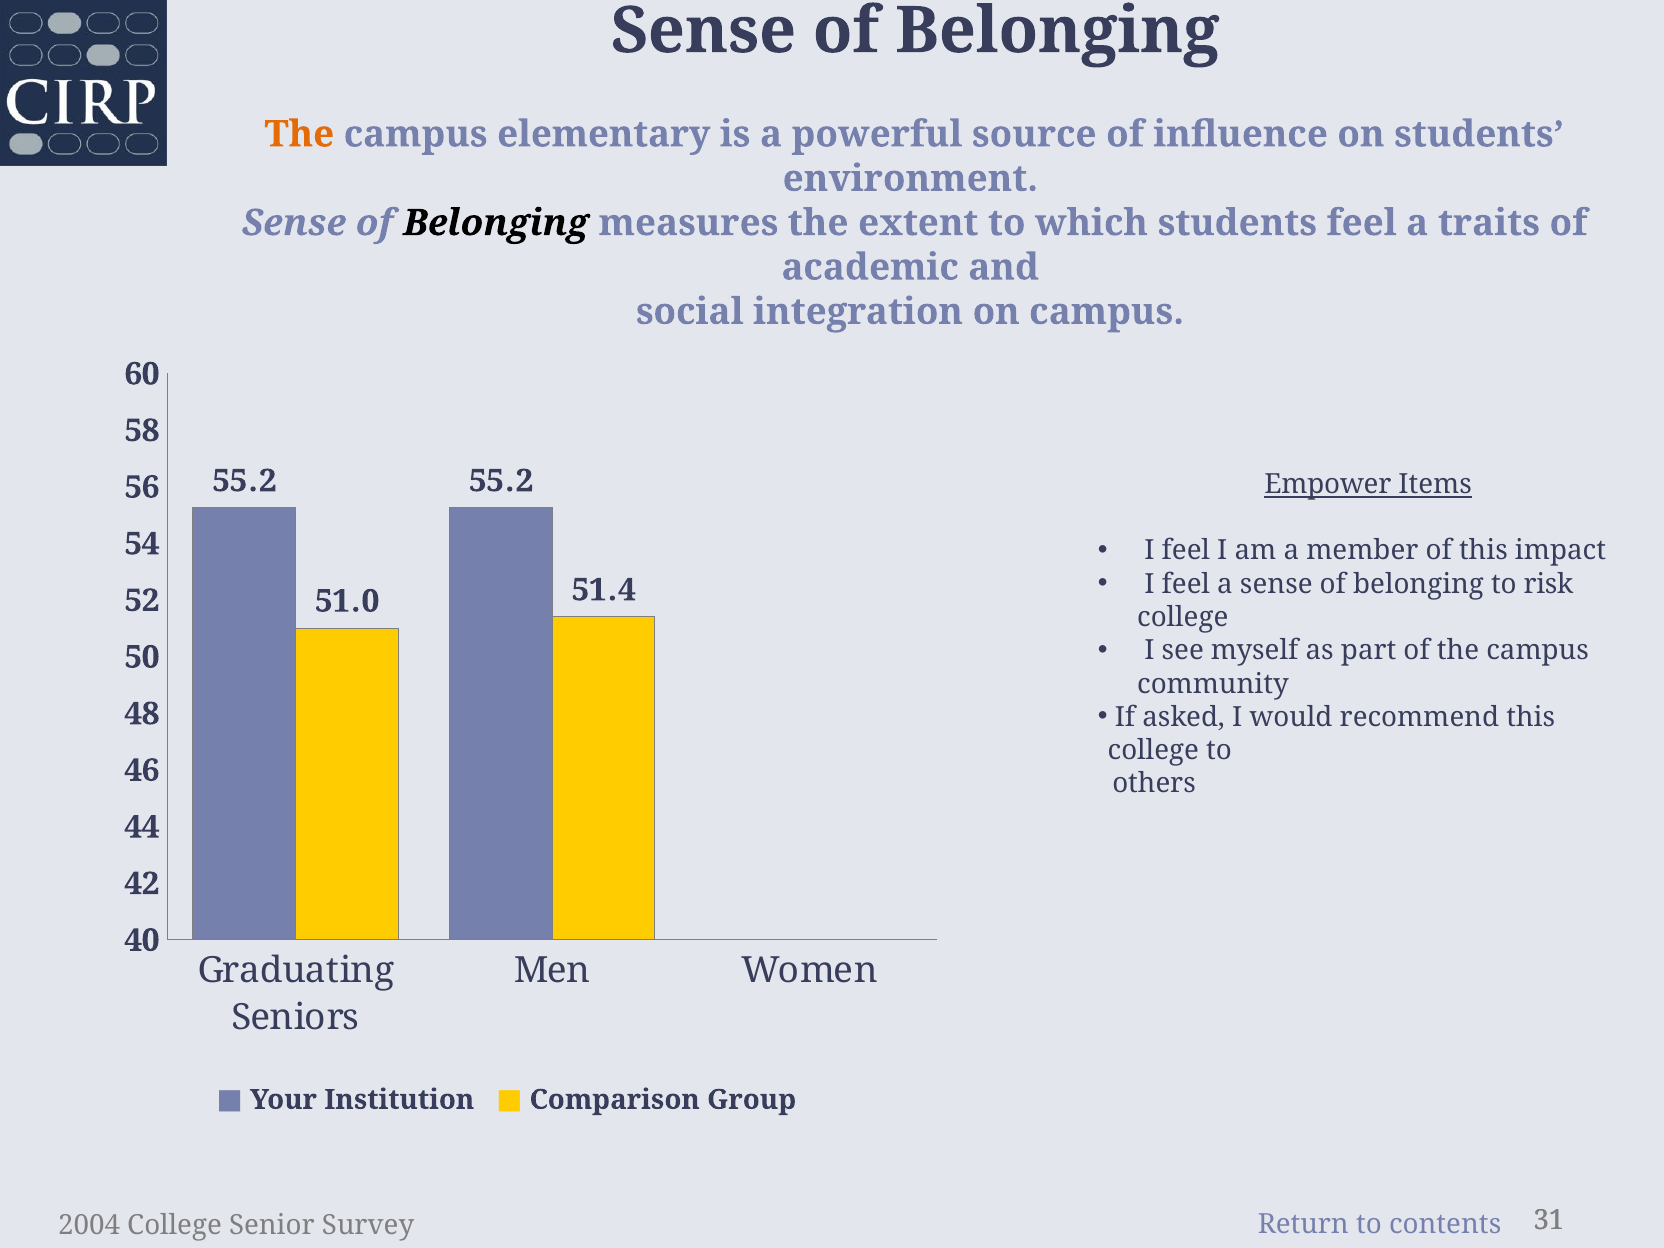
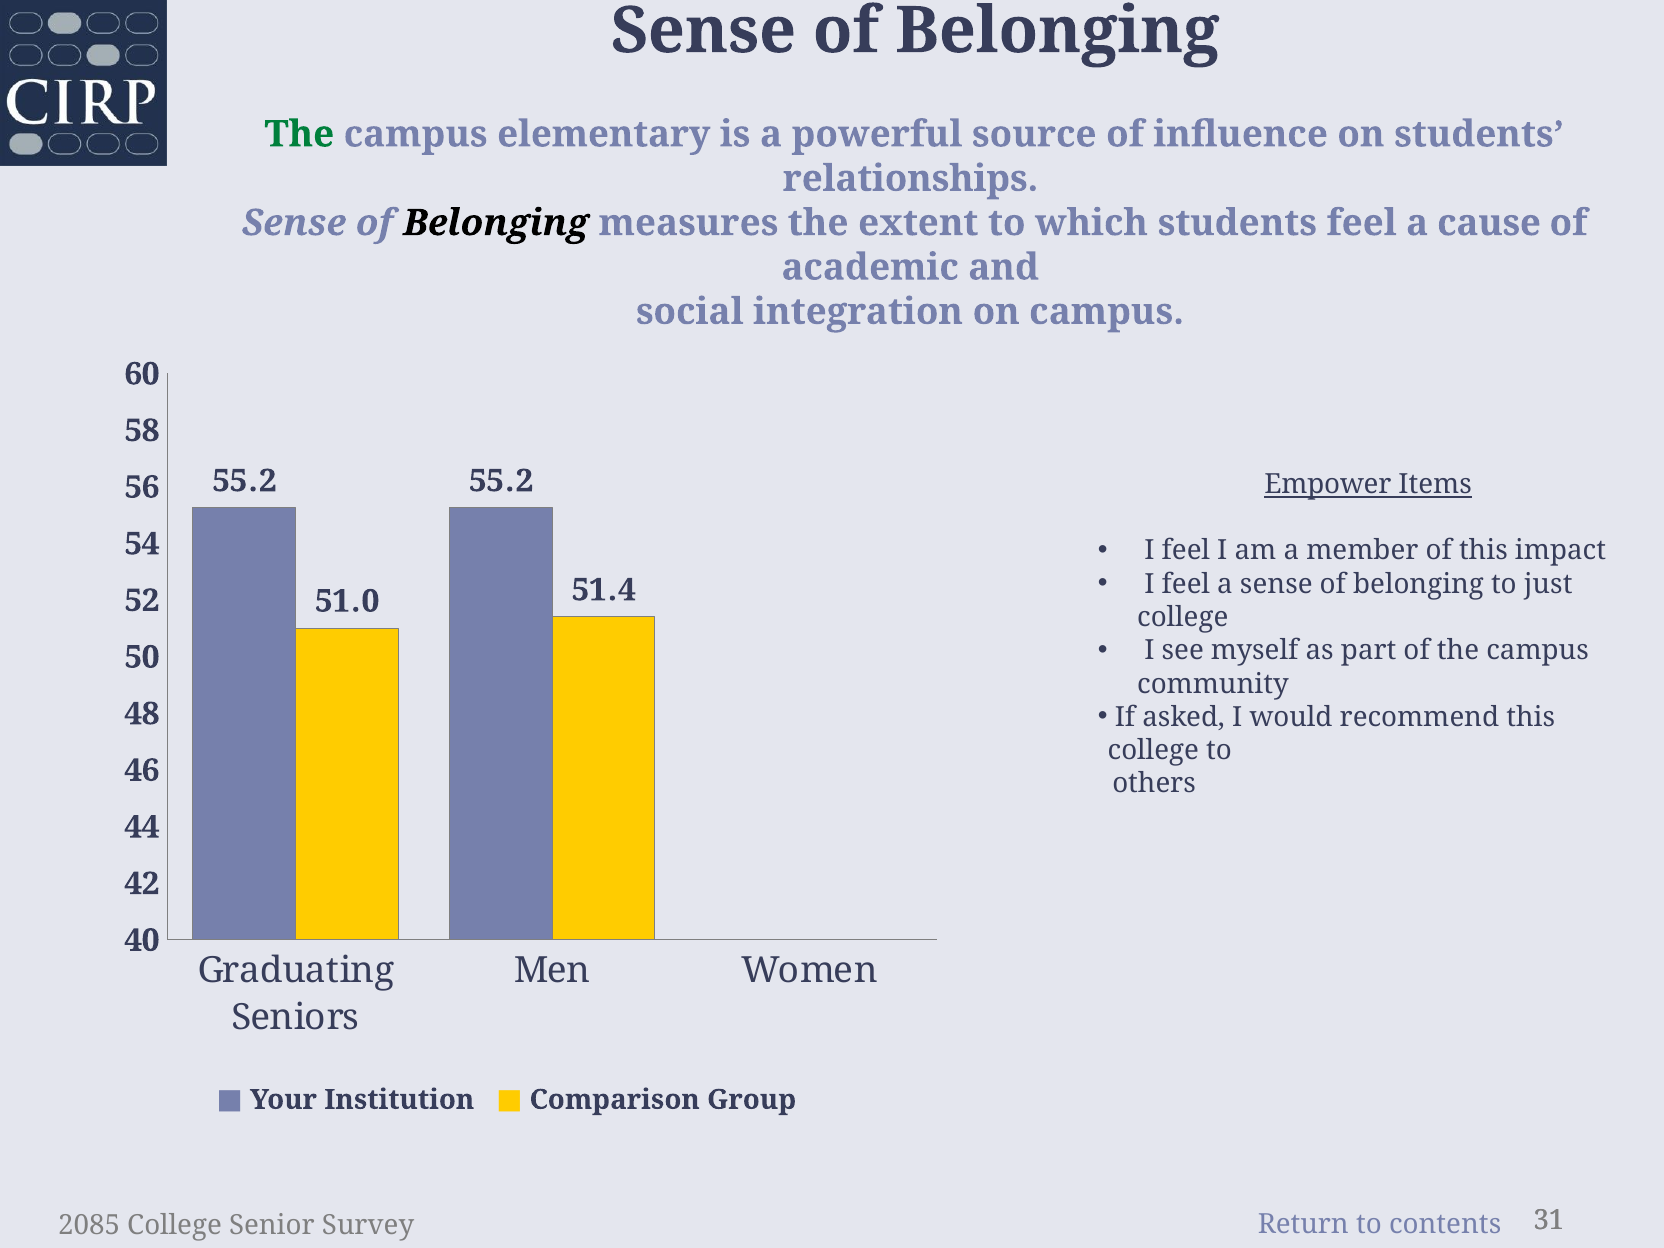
The at (299, 134) colour: orange -> green
environment: environment -> relationships
traits: traits -> cause
risk: risk -> just
2004: 2004 -> 2085
